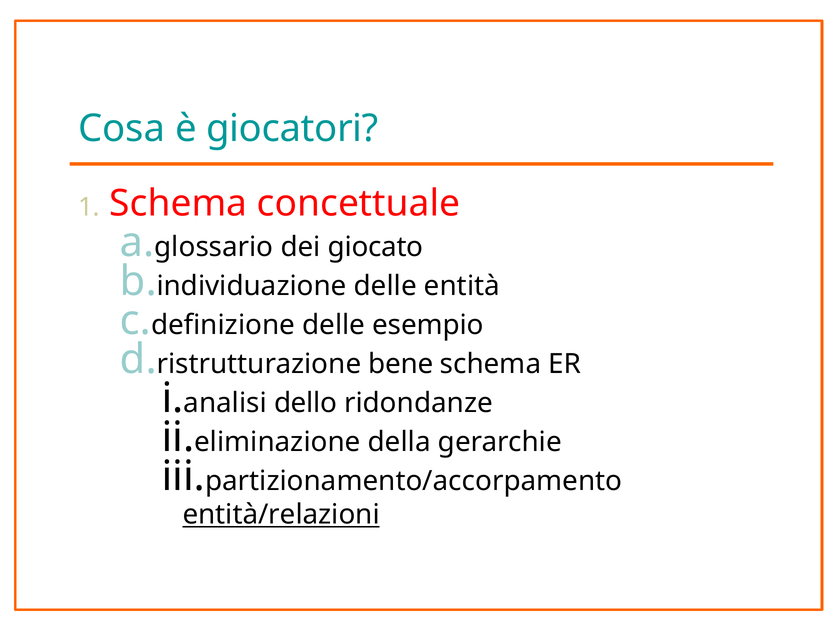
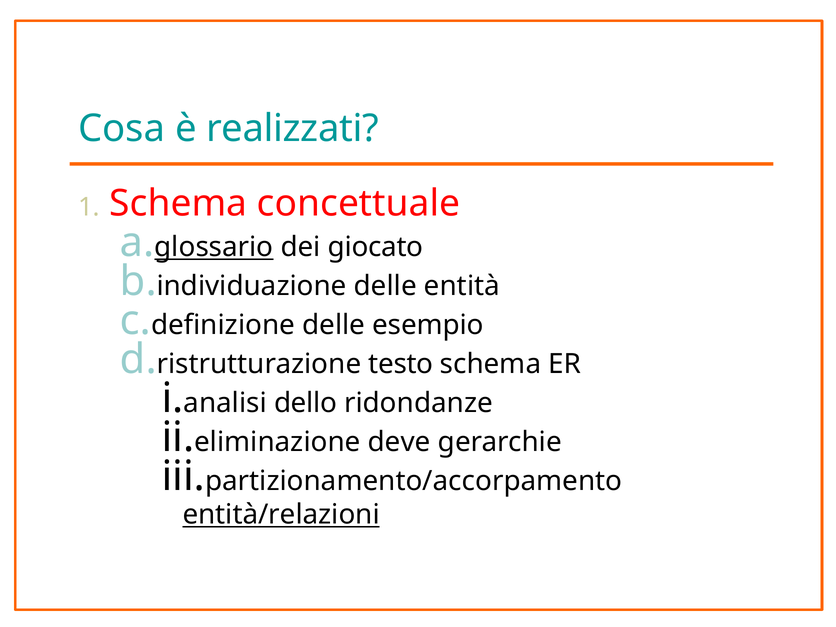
giocatori: giocatori -> realizzati
glossario underline: none -> present
bene: bene -> testo
della: della -> deve
